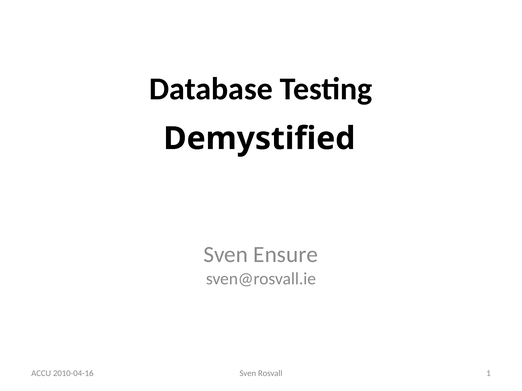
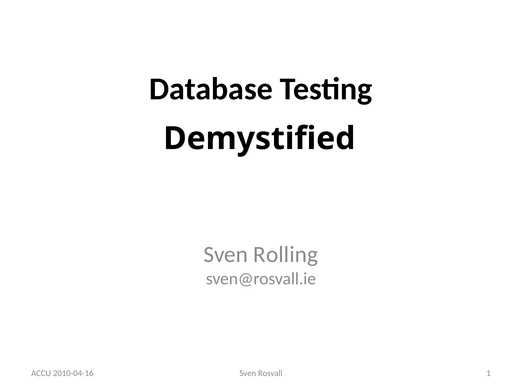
Ensure: Ensure -> Rolling
